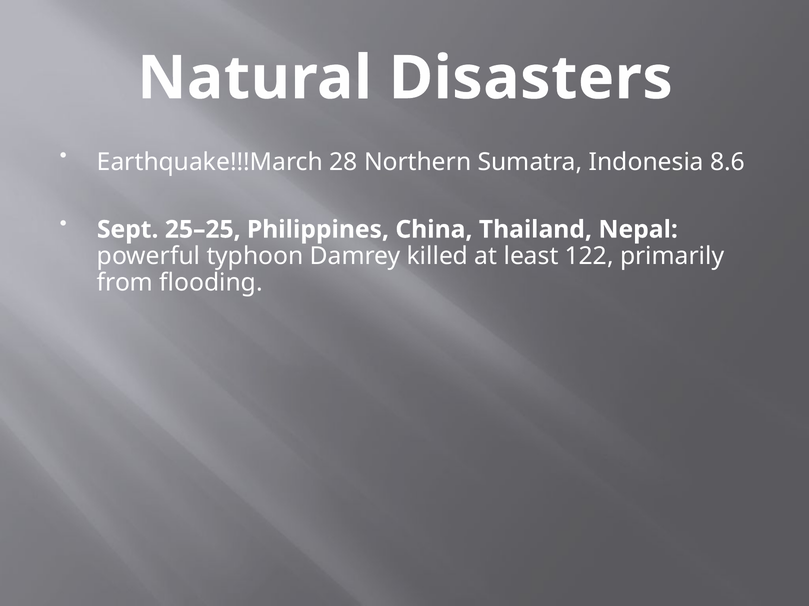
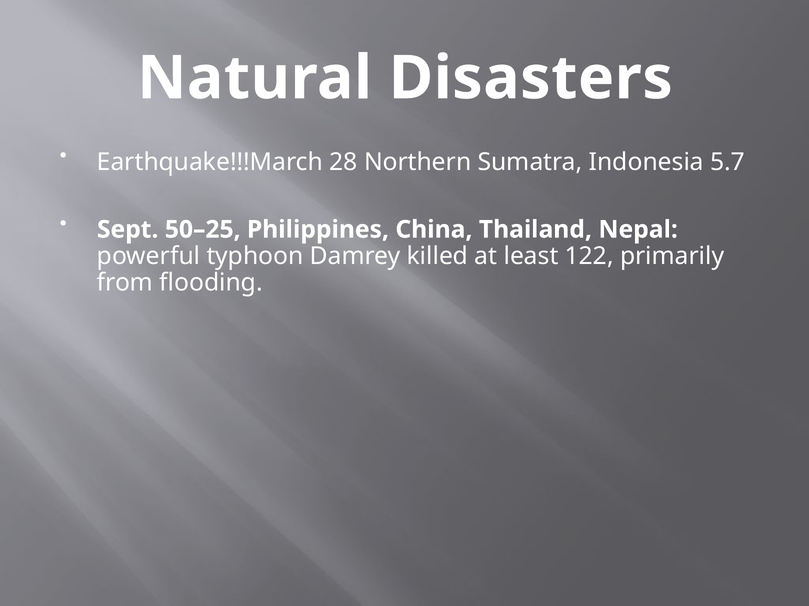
8.6: 8.6 -> 5.7
25–25: 25–25 -> 50–25
